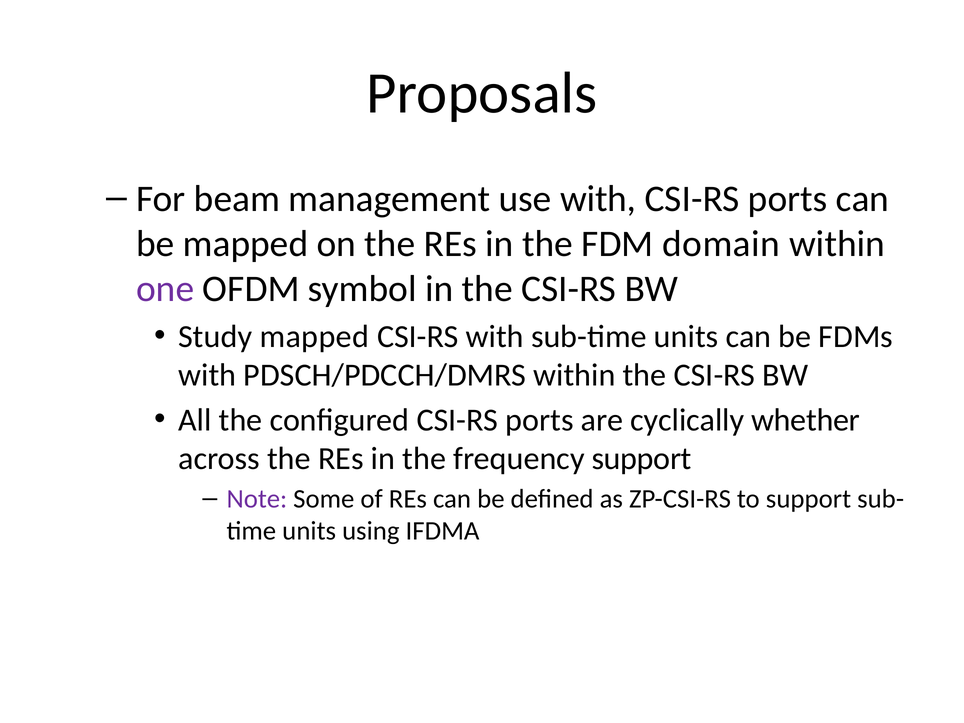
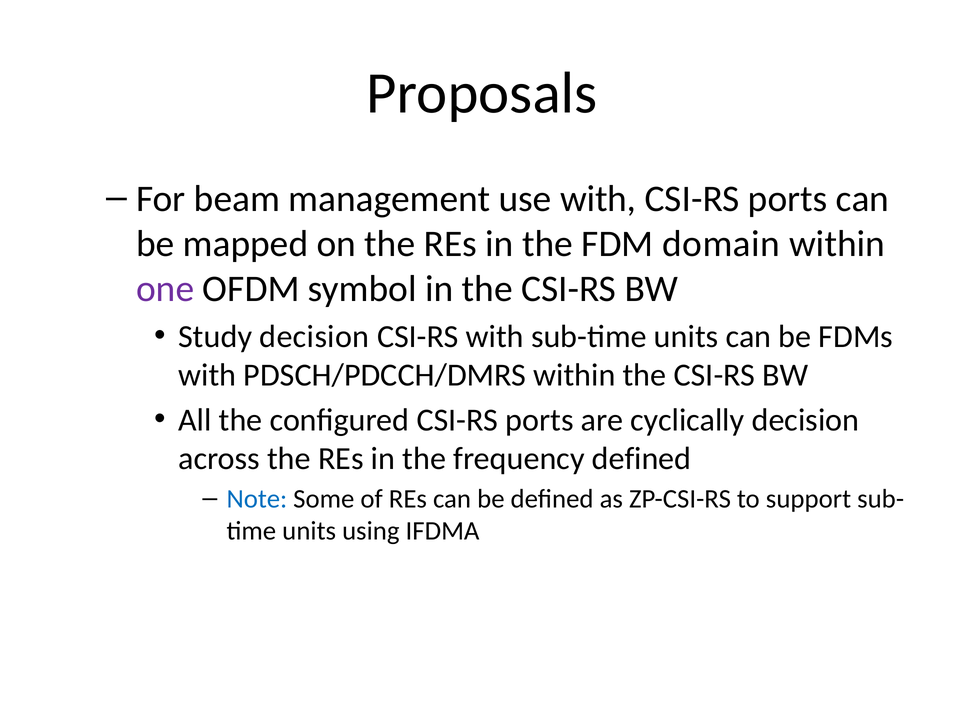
Study mapped: mapped -> decision
cyclically whether: whether -> decision
frequency support: support -> defined
Note colour: purple -> blue
